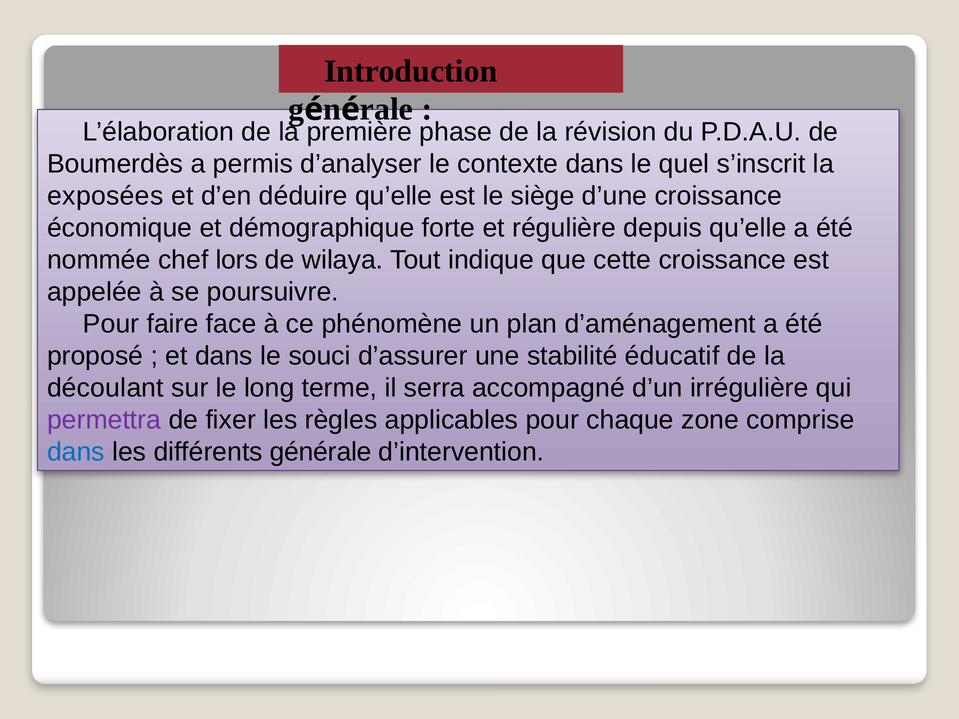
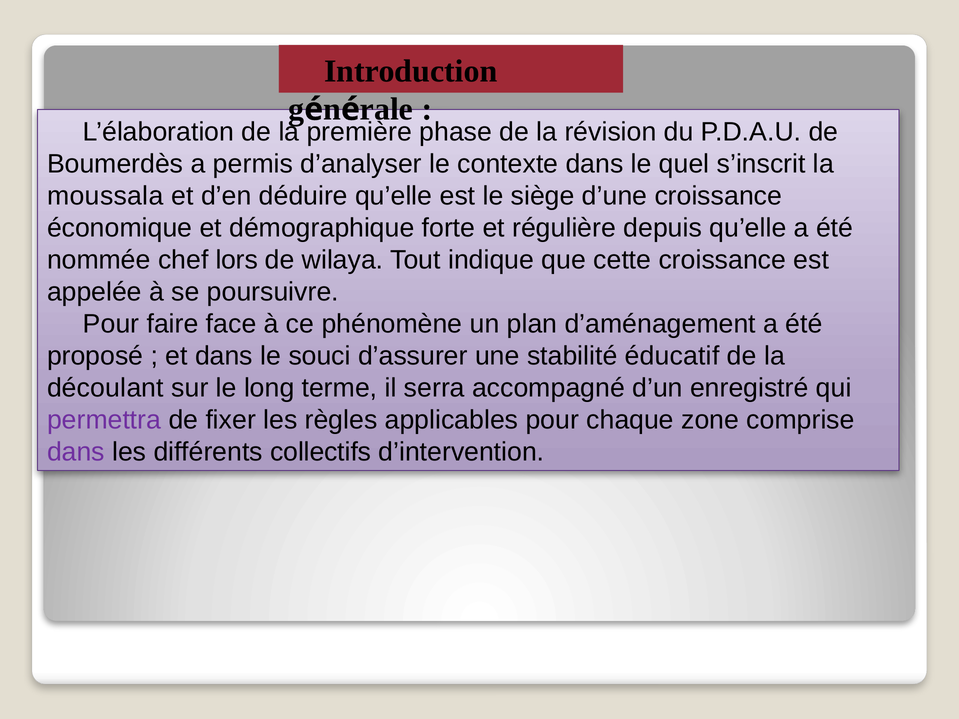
exposées: exposées -> moussala
irrégulière: irrégulière -> enregistré
dans at (76, 452) colour: blue -> purple
générale: générale -> collectifs
